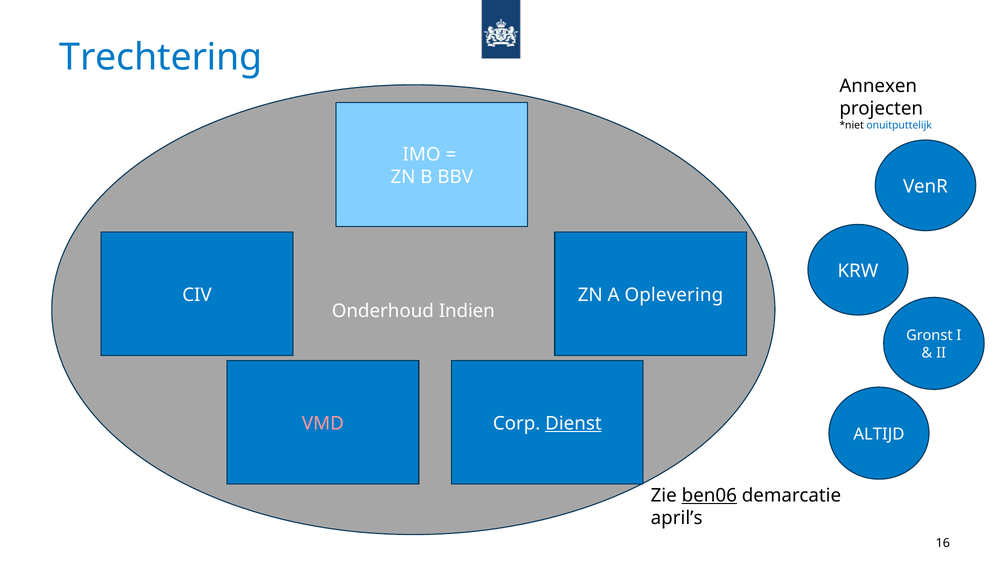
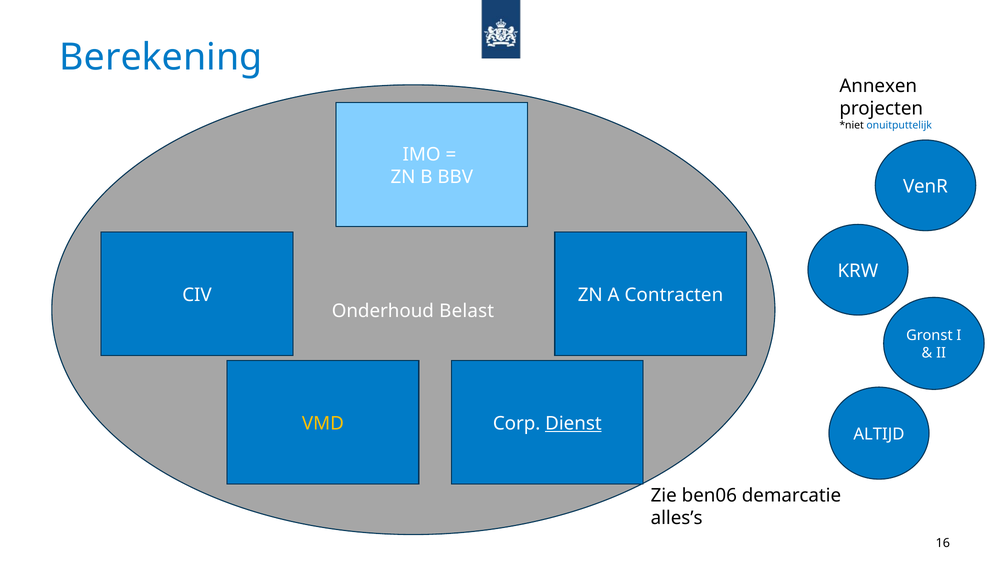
Trechtering: Trechtering -> Berekening
Oplevering: Oplevering -> Contracten
Indien: Indien -> Belast
VMD colour: pink -> yellow
ben06 underline: present -> none
april’s: april’s -> alles’s
